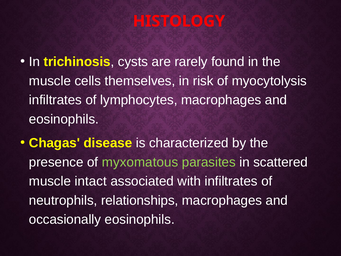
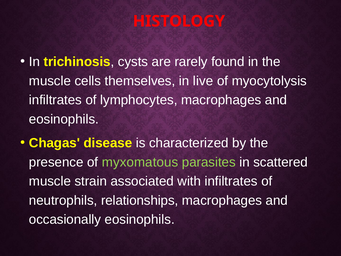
risk: risk -> live
intact: intact -> strain
